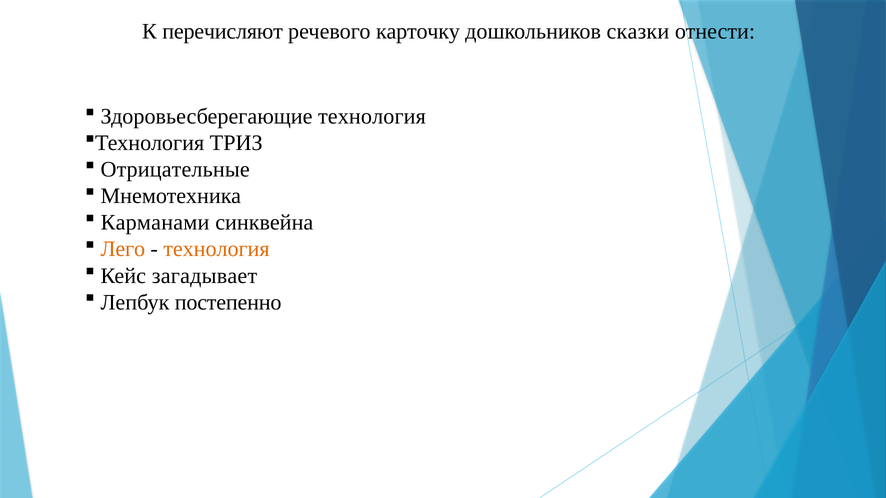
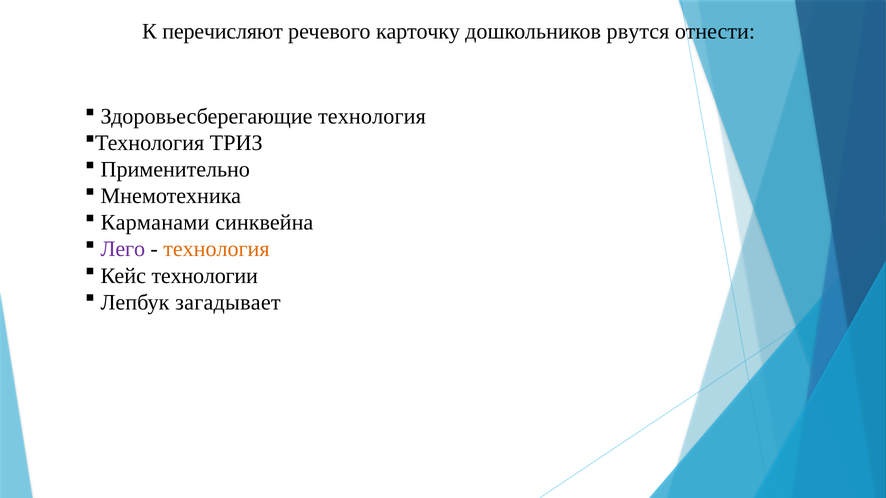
сказки: сказки -> рвутся
Отрицательные: Отрицательные -> Применительно
Лего colour: orange -> purple
загадывает: загадывает -> технологии
постепенно: постепенно -> загадывает
